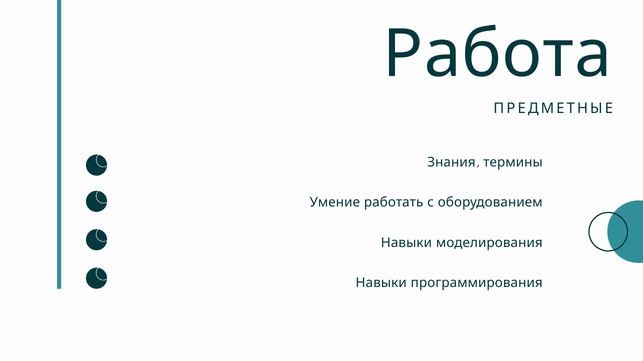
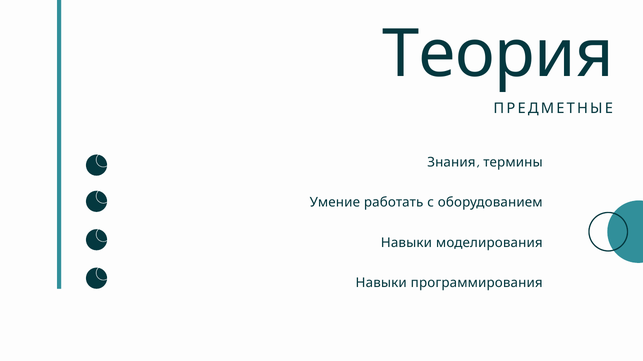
Работа: Работа -> Теория
